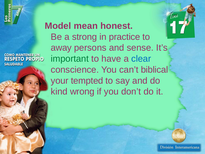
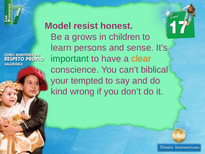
mean: mean -> resist
strong: strong -> grows
practice: practice -> children
away: away -> learn
clear colour: blue -> orange
